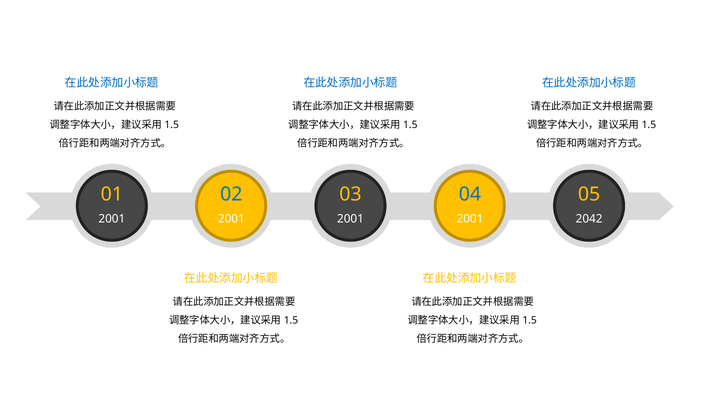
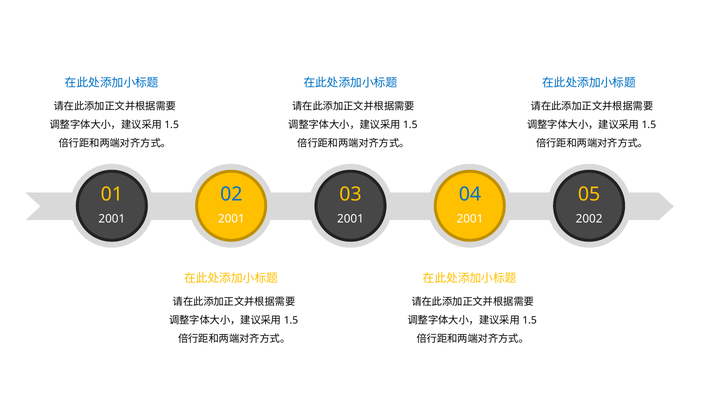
2042: 2042 -> 2002
